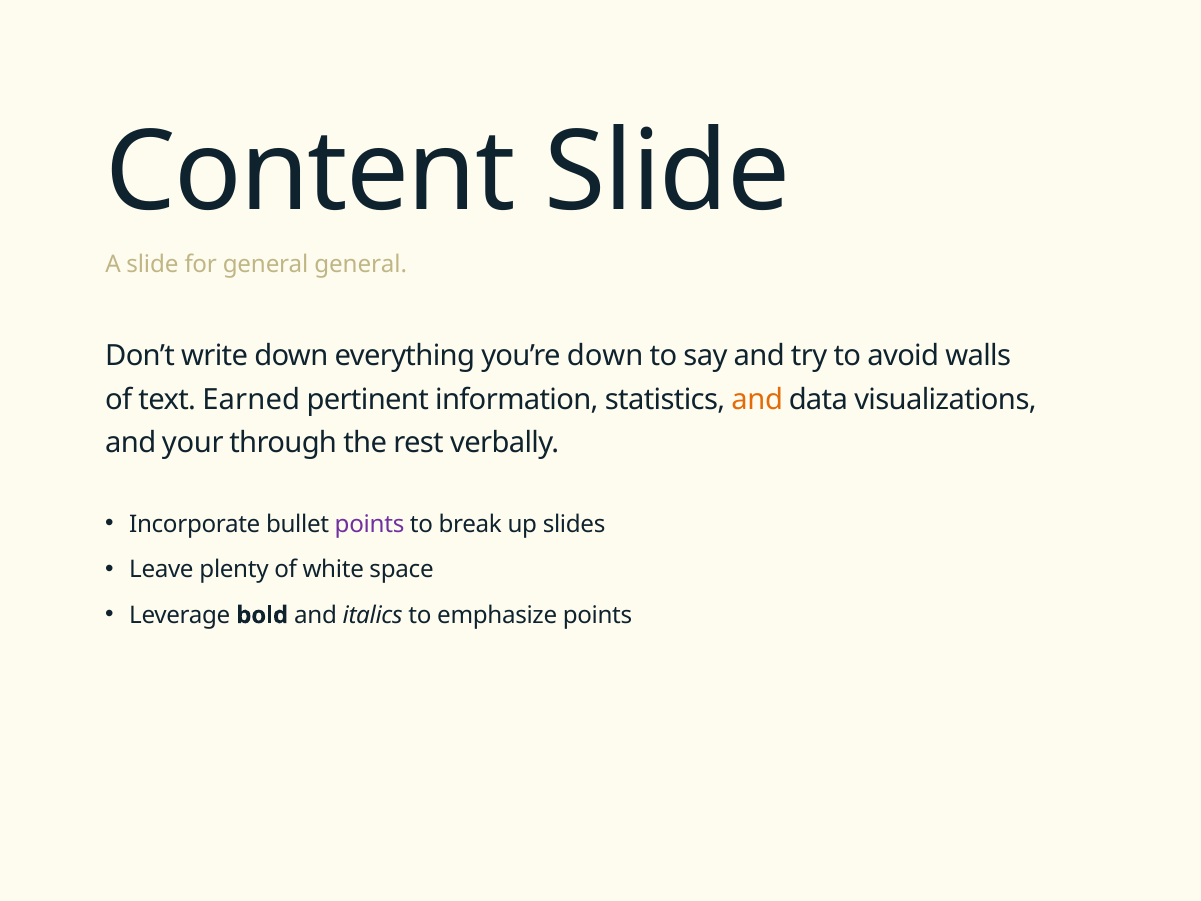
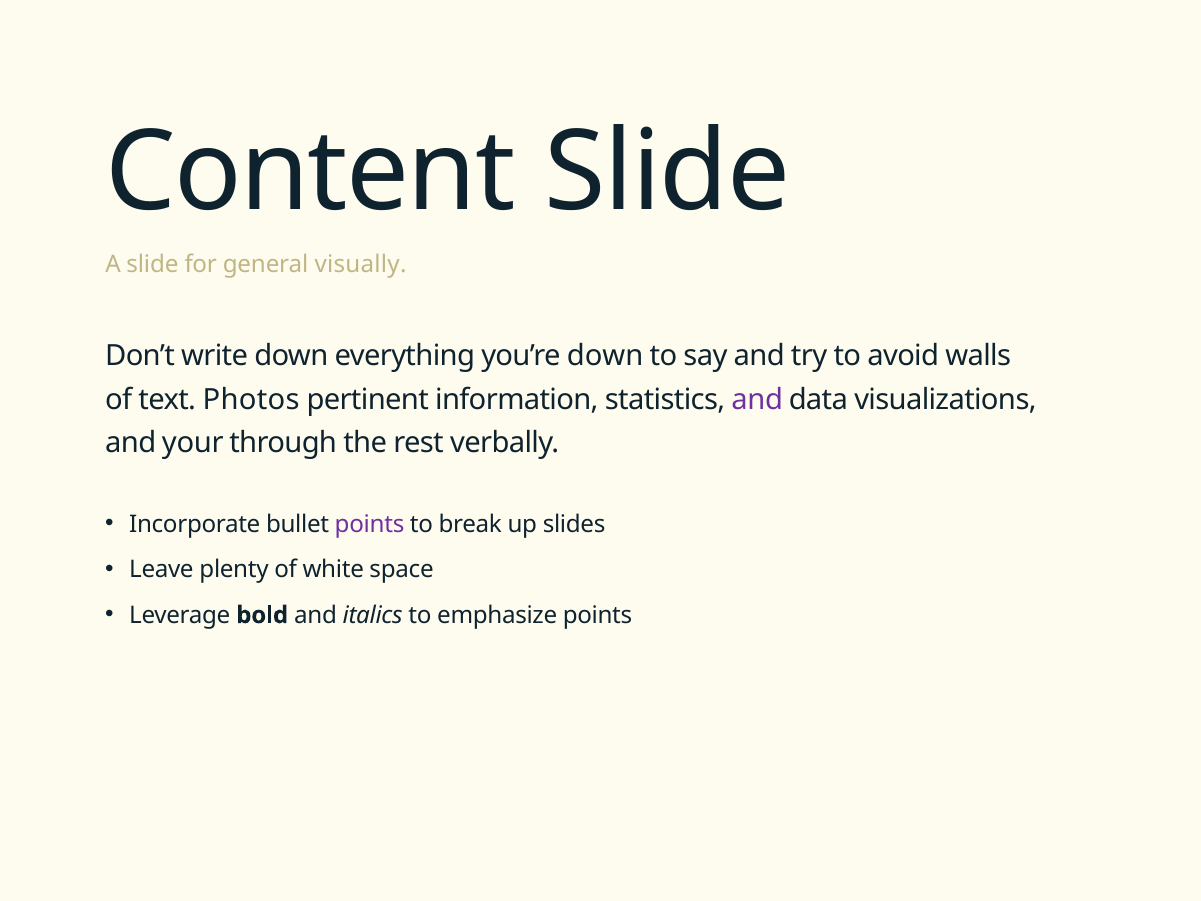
general general: general -> visually
Earned: Earned -> Photos
and at (757, 399) colour: orange -> purple
